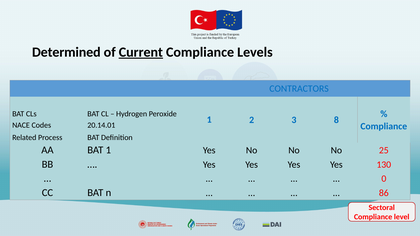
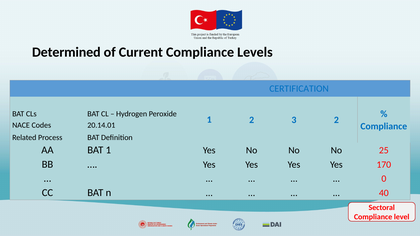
Current underline: present -> none
CONTRACTORS: CONTRACTORS -> CERTIFICATION
3 8: 8 -> 2
130: 130 -> 170
86: 86 -> 40
